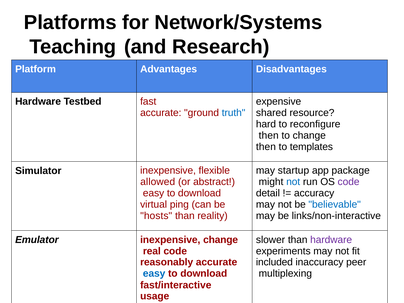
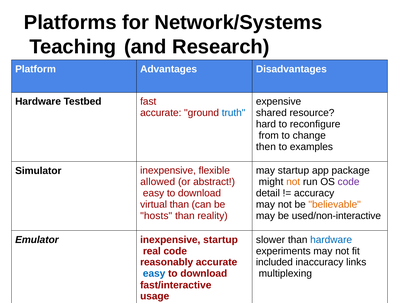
then at (269, 135): then -> from
templates: templates -> examples
not at (293, 182) colour: blue -> orange
virtual ping: ping -> than
believable colour: blue -> orange
links/non-interactive: links/non-interactive -> used/non-interactive
hardware at (331, 240) colour: purple -> blue
inexpensive change: change -> startup
peer: peer -> links
